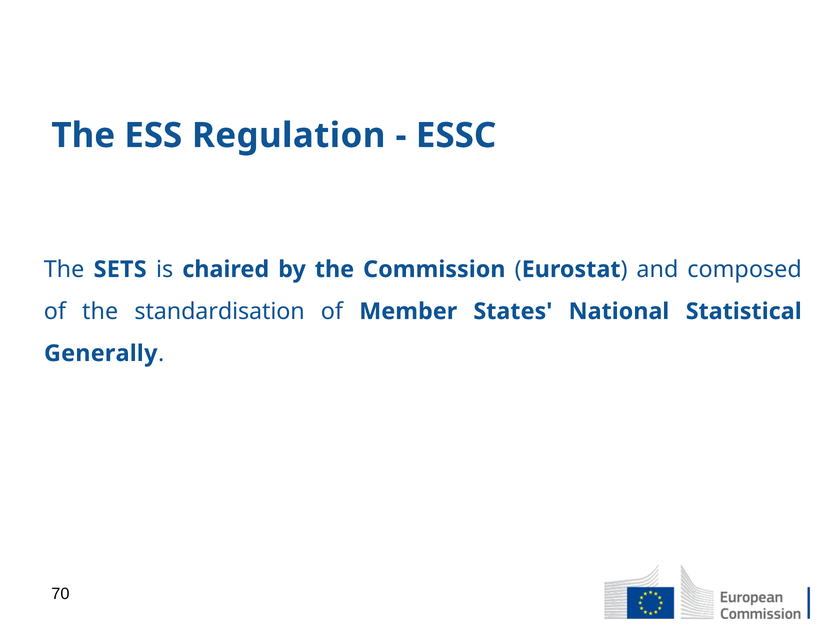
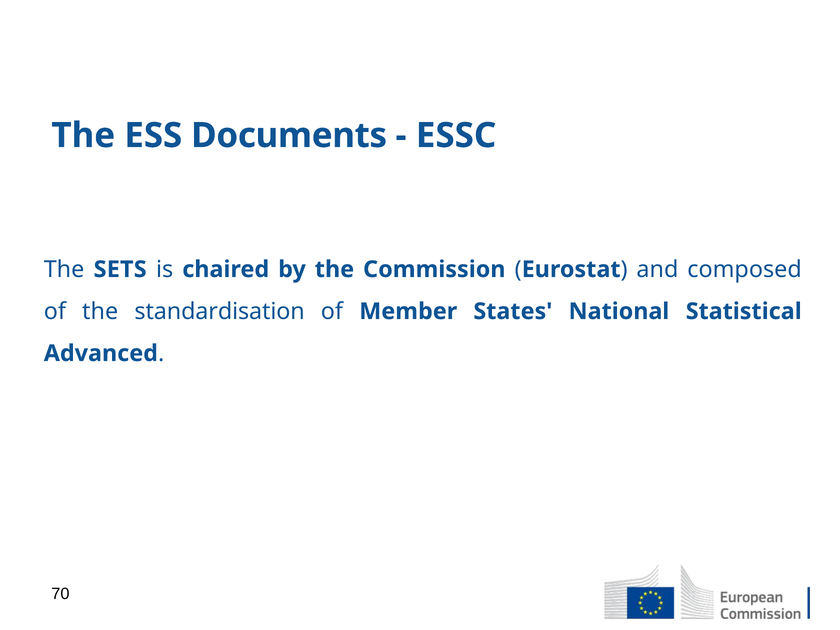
Regulation: Regulation -> Documents
Generally: Generally -> Advanced
